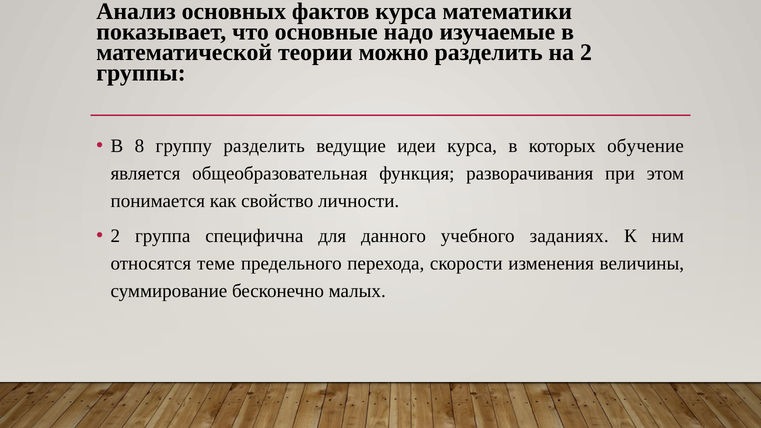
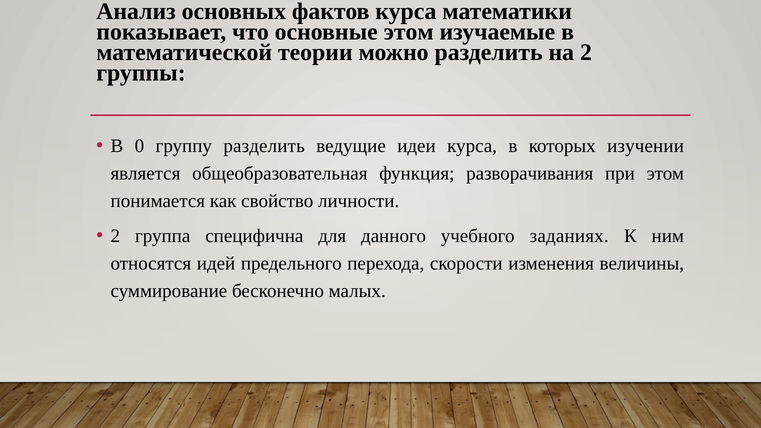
основные надо: надо -> этом
8: 8 -> 0
обучение: обучение -> изучении
теме: теме -> идей
